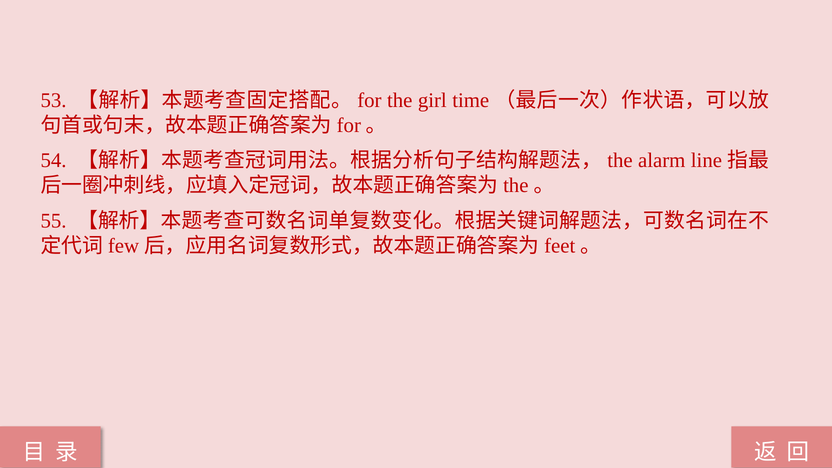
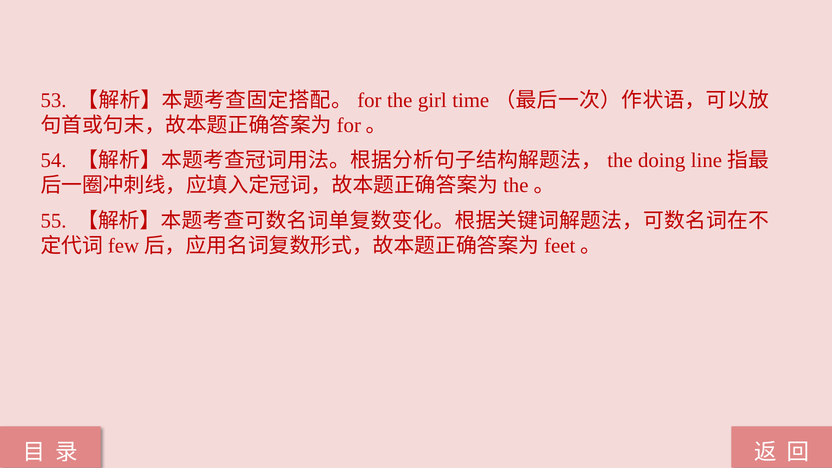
alarm: alarm -> doing
